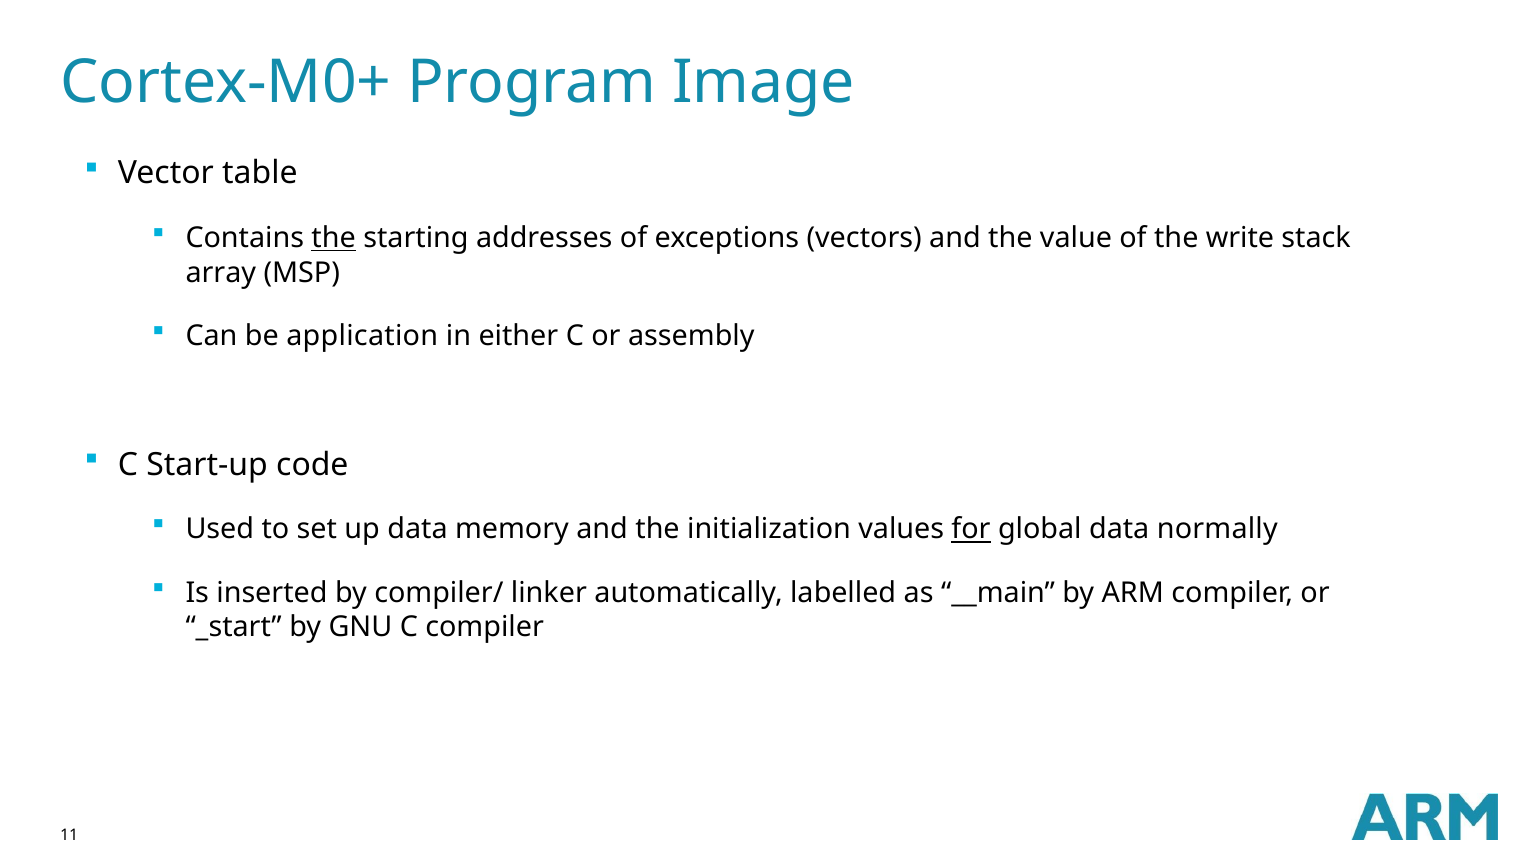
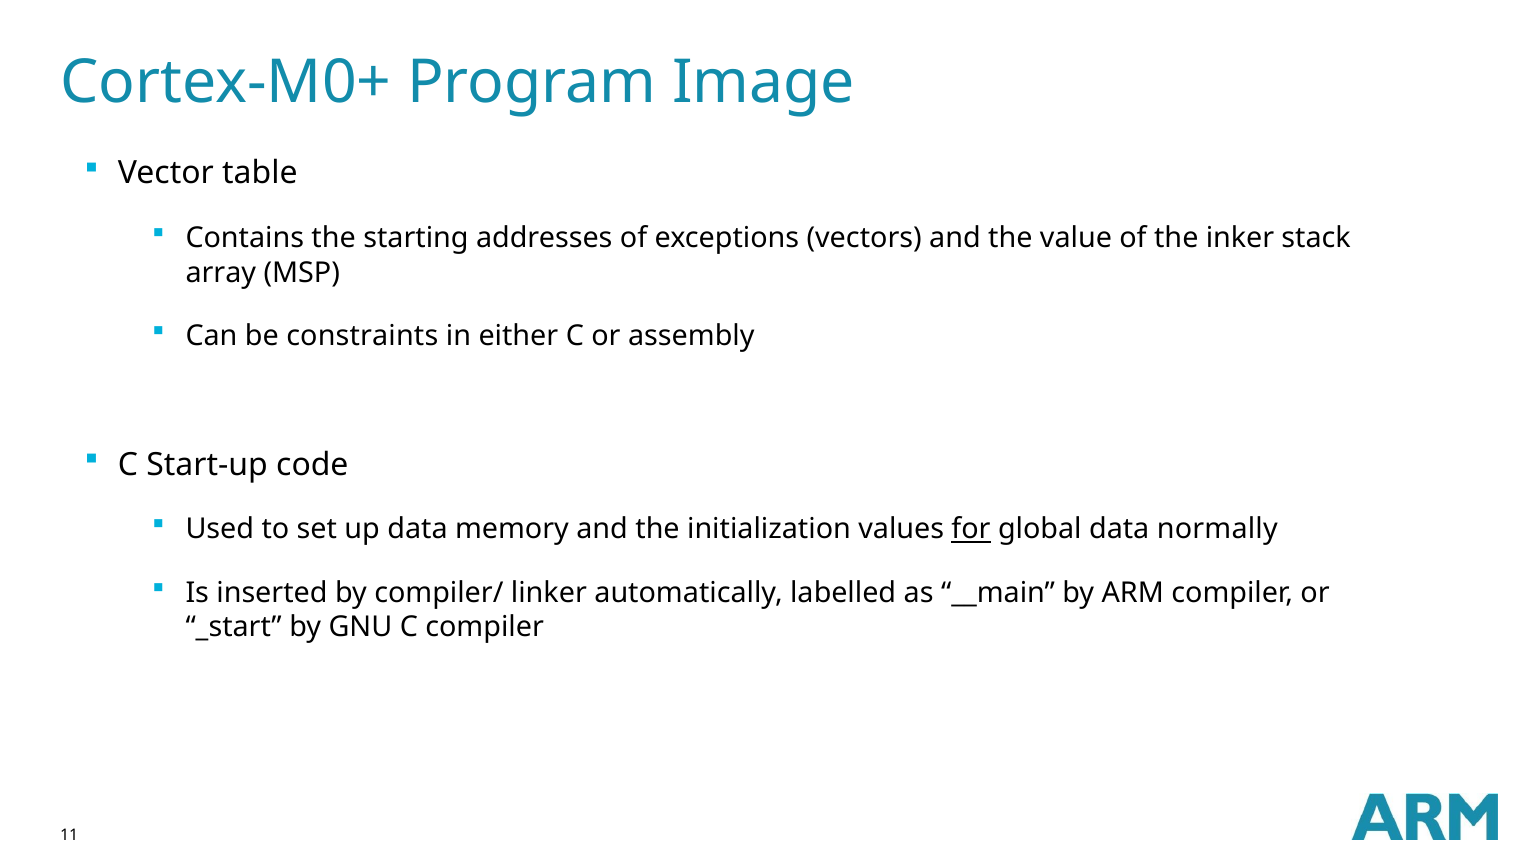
the at (334, 238) underline: present -> none
write: write -> inker
application: application -> constraints
